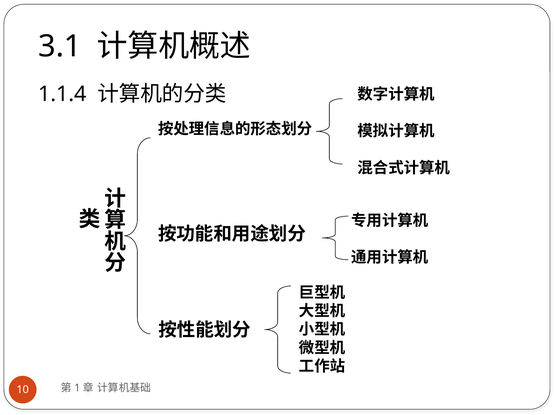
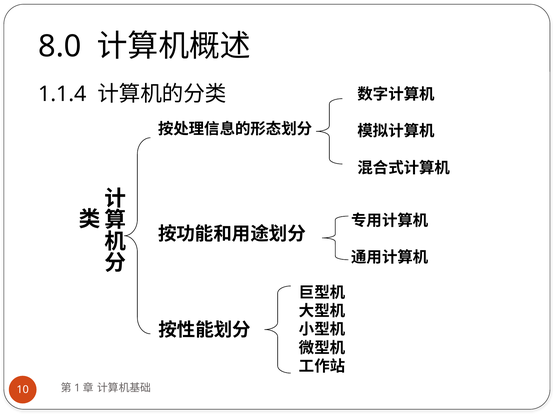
3.1: 3.1 -> 8.0
